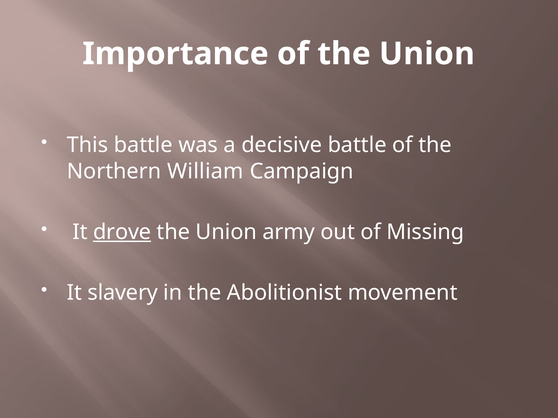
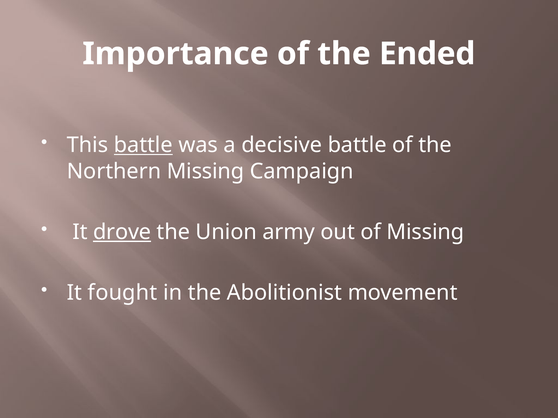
of the Union: Union -> Ended
battle at (143, 145) underline: none -> present
Northern William: William -> Missing
slavery: slavery -> fought
